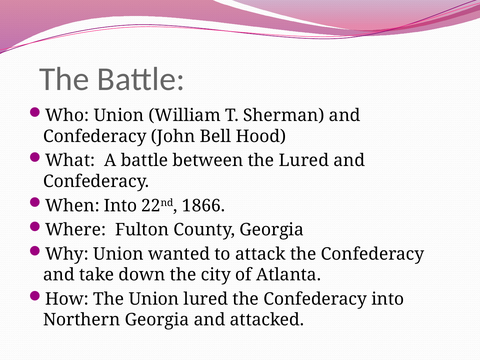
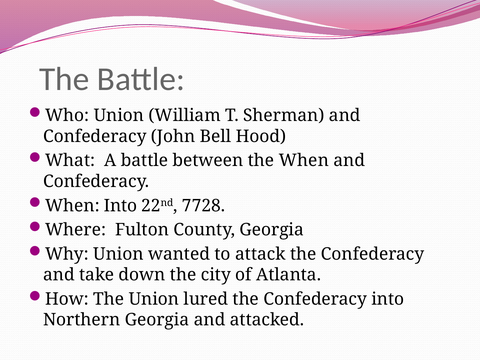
the Lured: Lured -> When
1866: 1866 -> 7728
